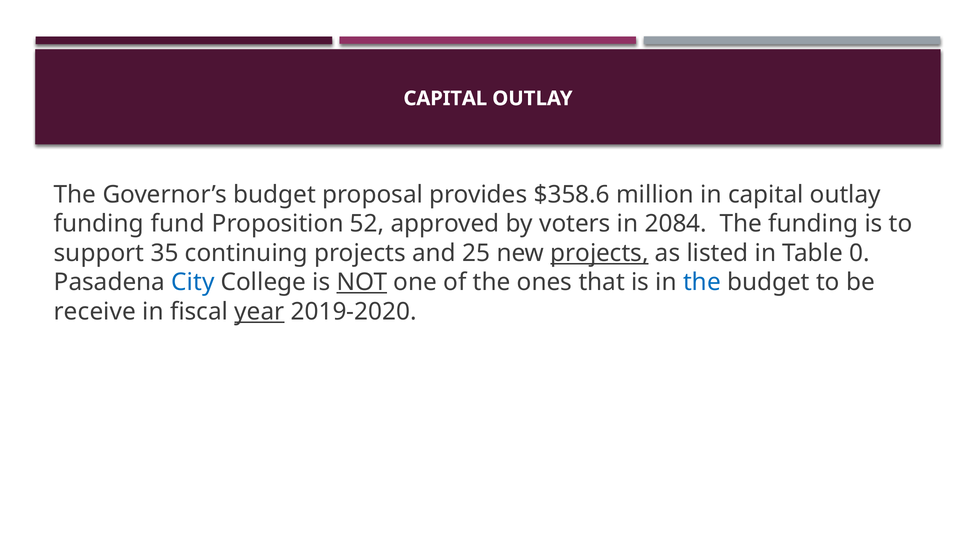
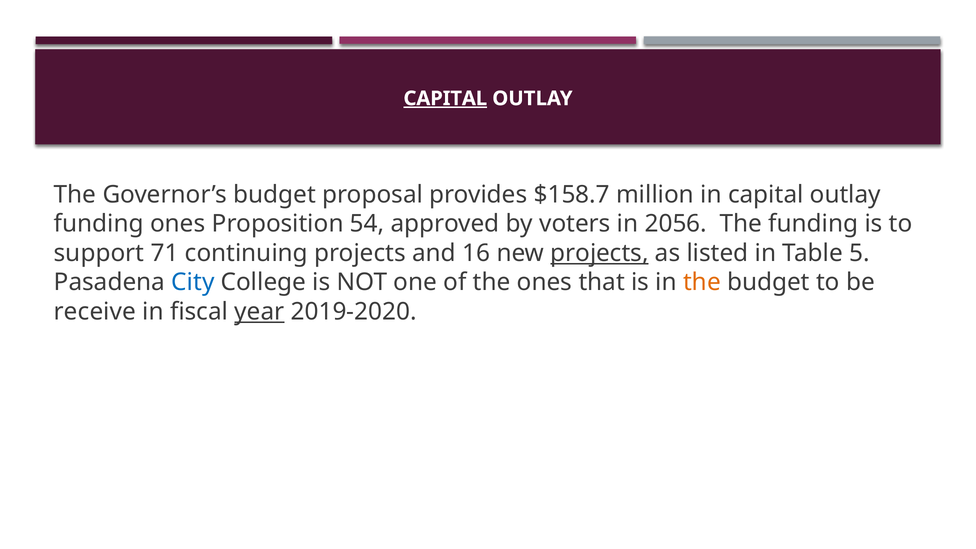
CAPITAL at (445, 98) underline: none -> present
$358.6: $358.6 -> $158.7
funding fund: fund -> ones
52: 52 -> 54
2084: 2084 -> 2056
35: 35 -> 71
25: 25 -> 16
0: 0 -> 5
NOT underline: present -> none
the at (702, 282) colour: blue -> orange
